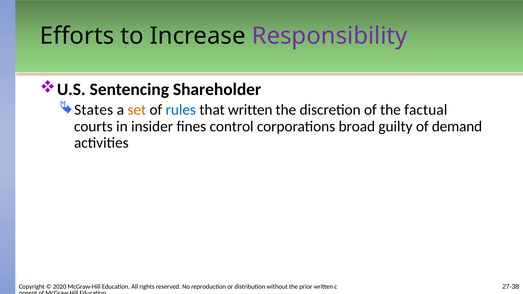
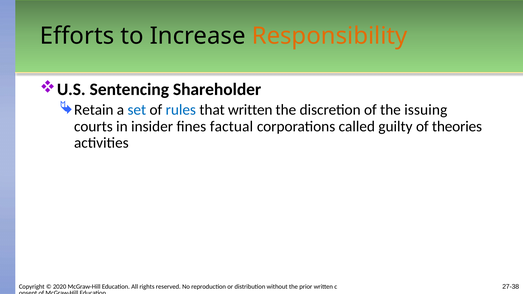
Responsibility colour: purple -> orange
States: States -> Retain
set colour: orange -> blue
factual: factual -> issuing
control: control -> factual
broad: broad -> called
demand: demand -> theories
